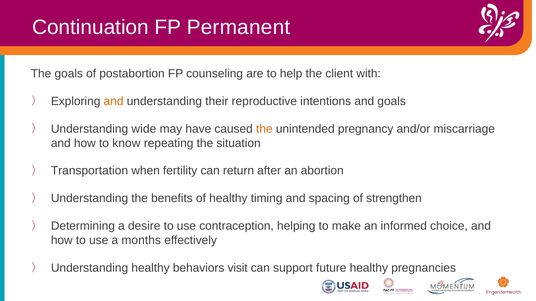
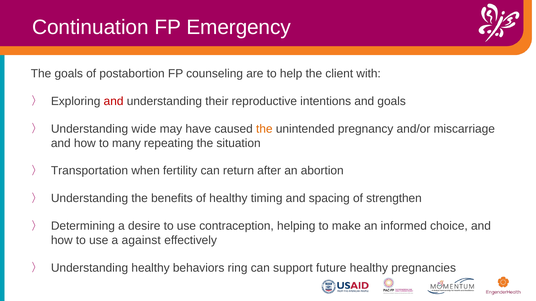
Permanent: Permanent -> Emergency
and at (114, 101) colour: orange -> red
know: know -> many
months: months -> against
visit: visit -> ring
